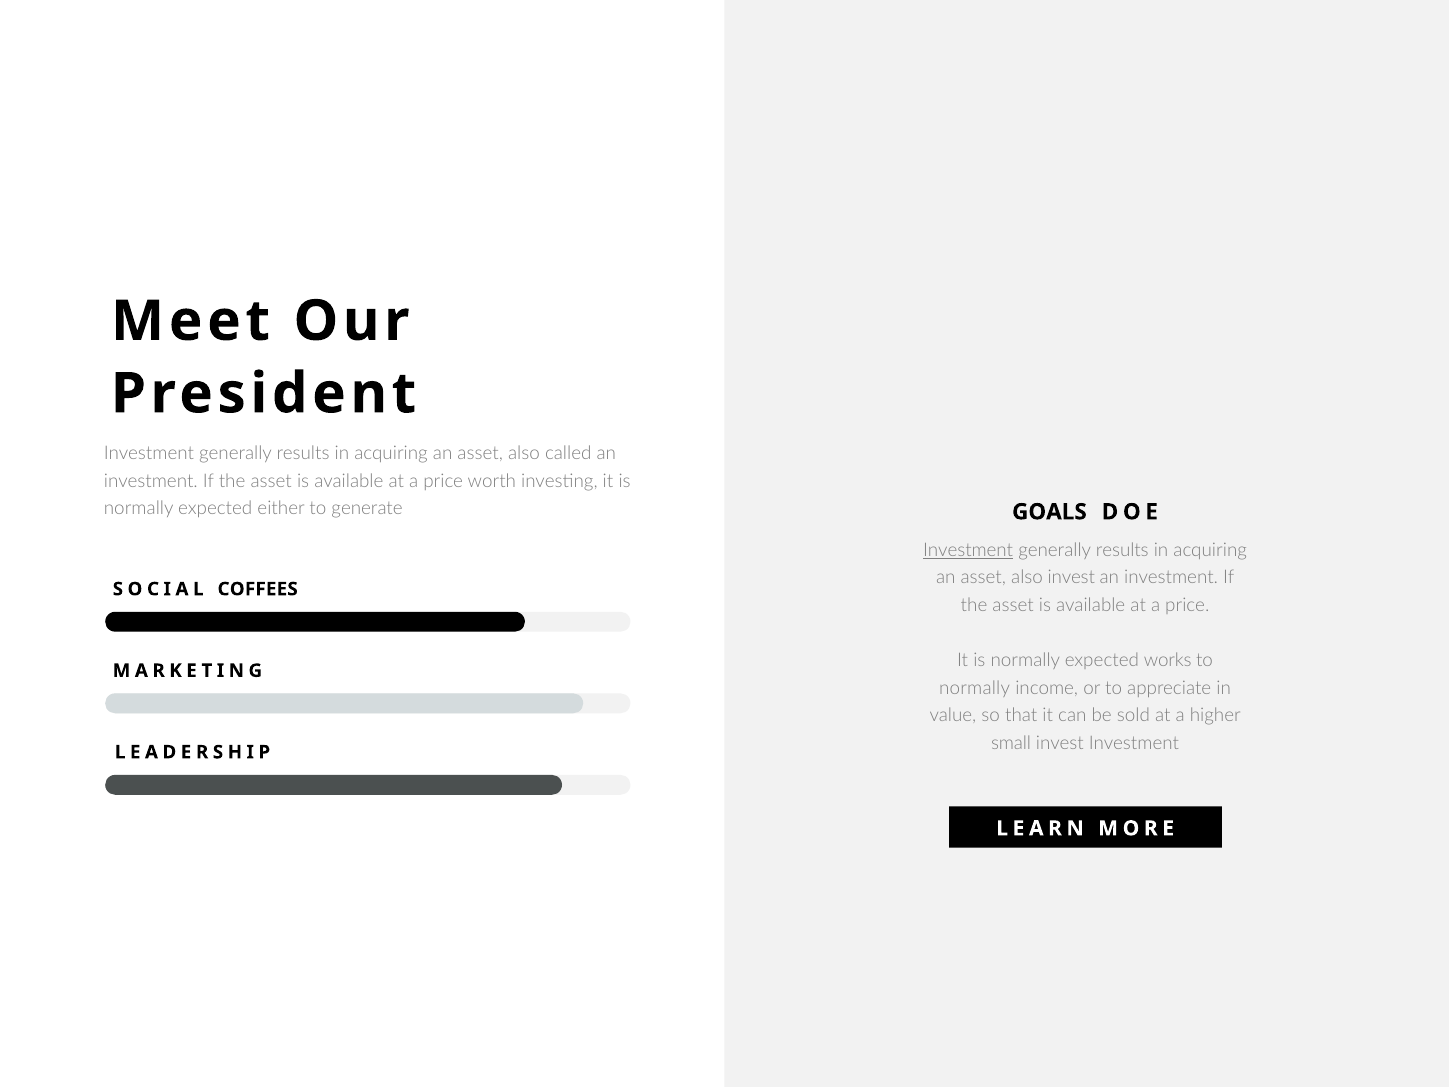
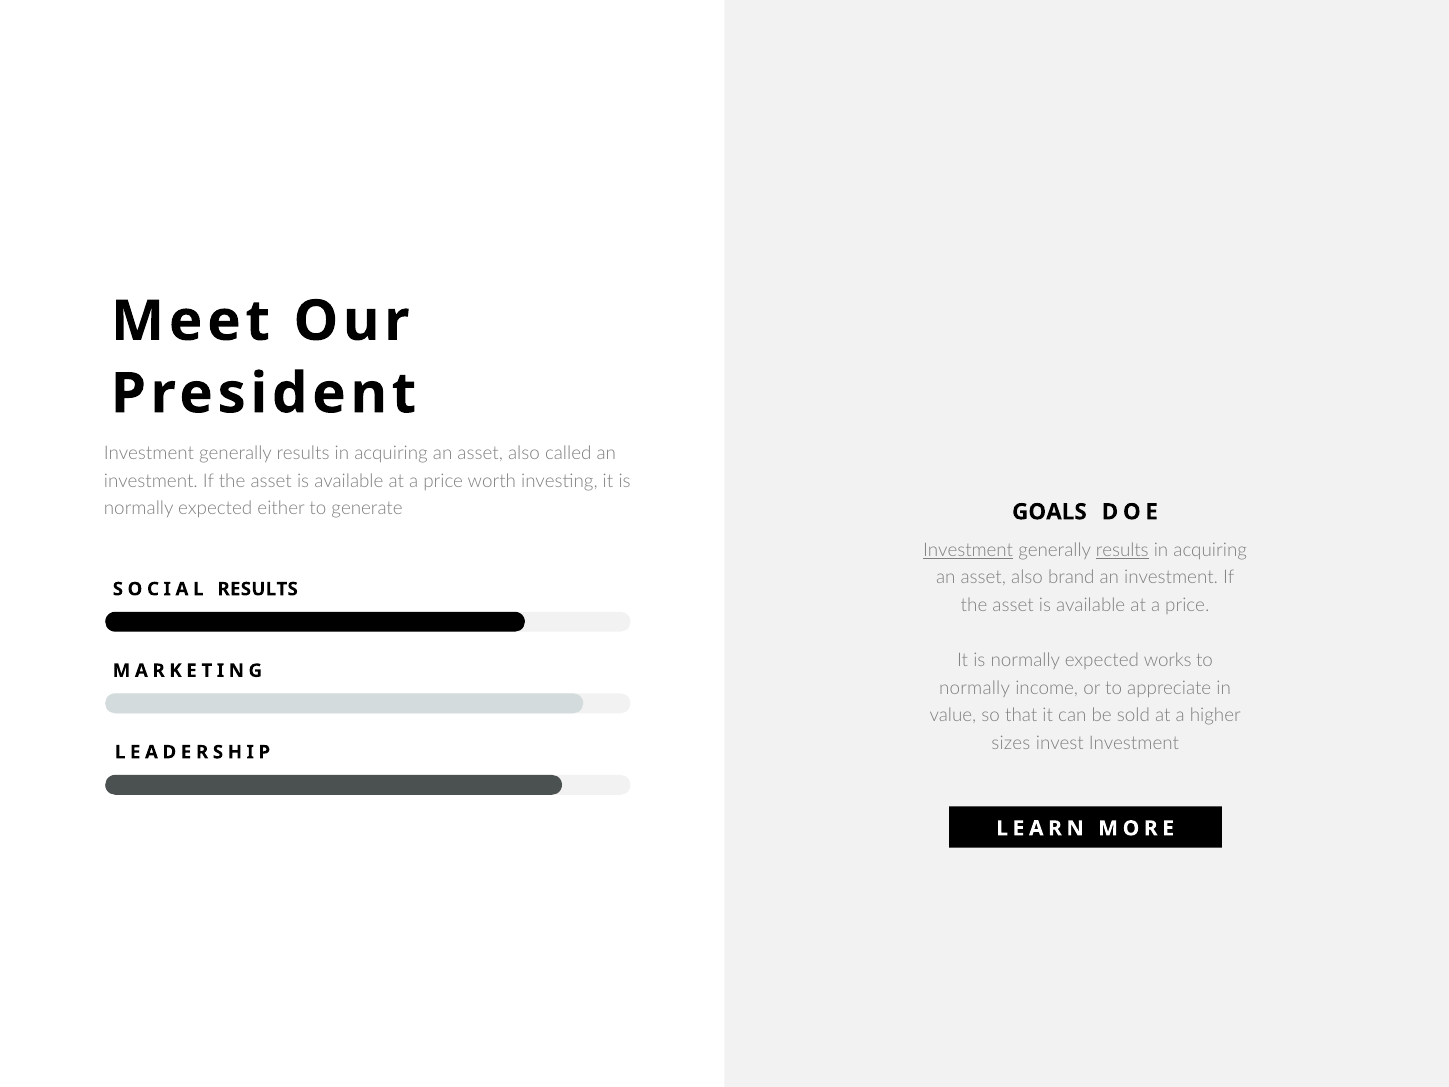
results at (1122, 550) underline: none -> present
also invest: invest -> brand
SOCIAL COFFEES: COFFEES -> RESULTS
small: small -> sizes
